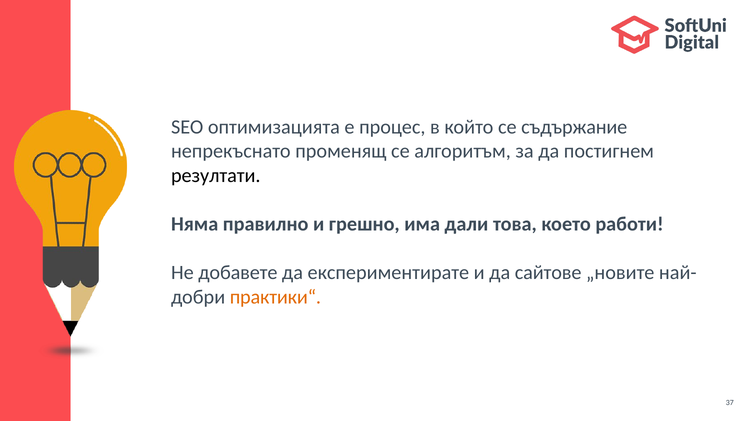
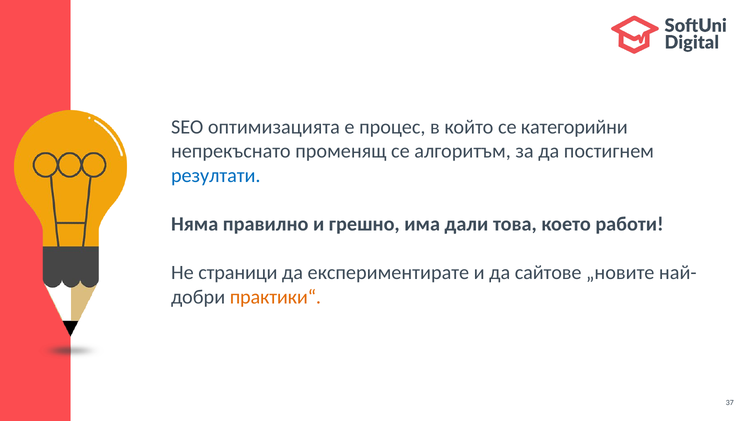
съдържание: съдържание -> категорийни
резултати colour: black -> blue
добавете: добавете -> страници
